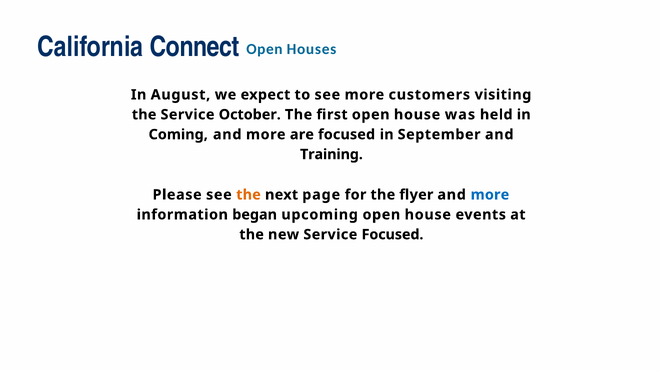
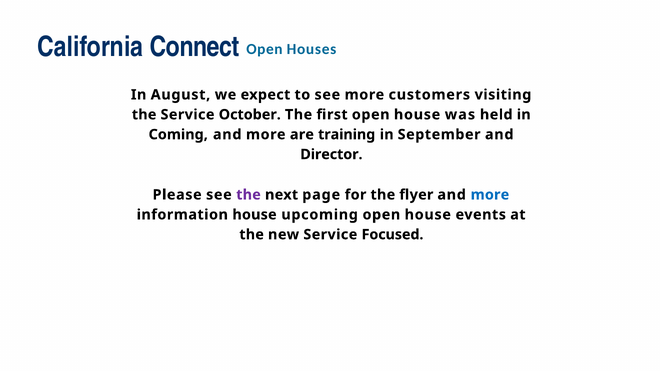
are focused: focused -> training
Training: Training -> Director
the at (249, 195) colour: orange -> purple
information began: began -> house
